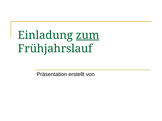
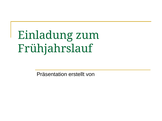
zum underline: present -> none
